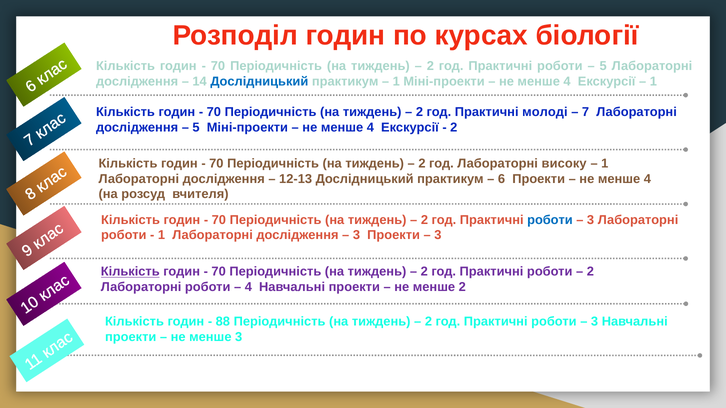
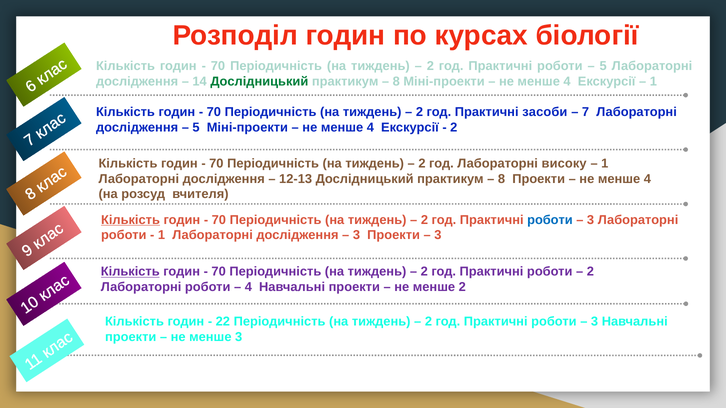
Дослідницький at (259, 82) colour: blue -> green
1 at (396, 82): 1 -> 8
молоді: молоді -> засоби
6 at (502, 179): 6 -> 8
Кількість at (130, 220) underline: none -> present
88: 88 -> 22
